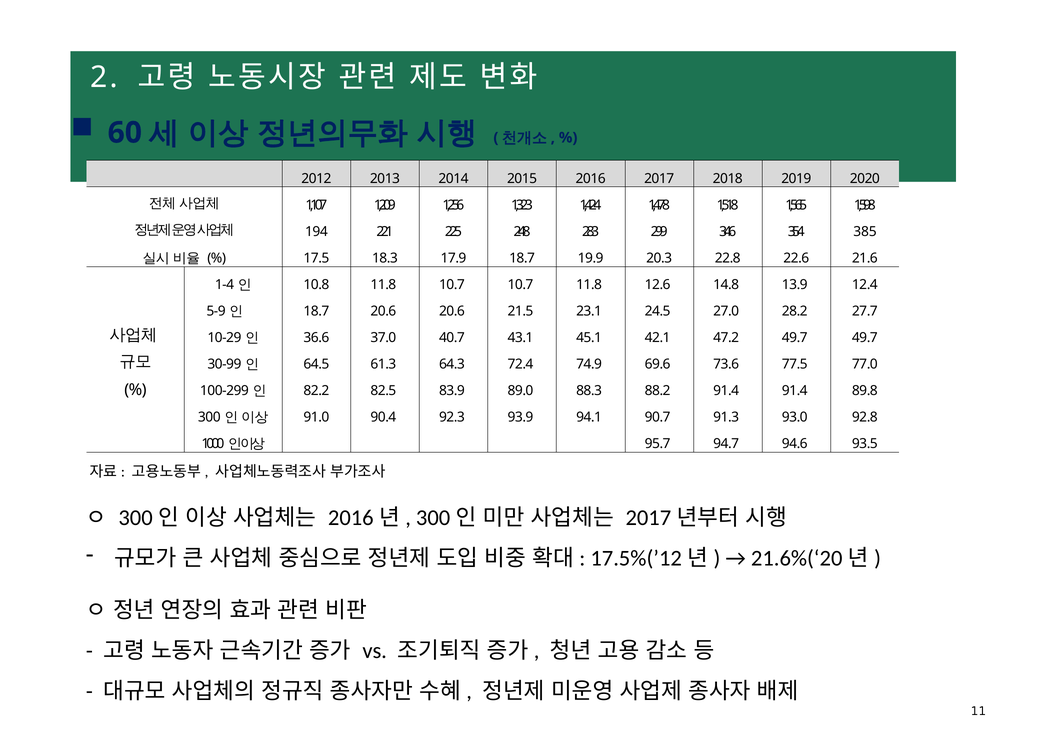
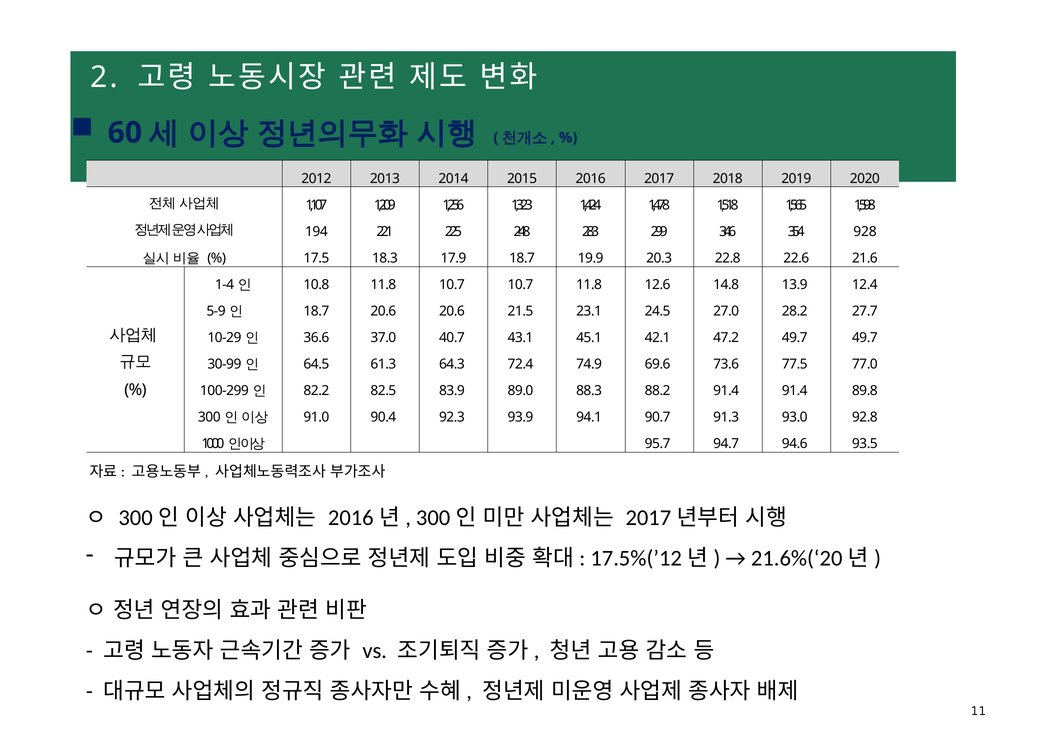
385: 385 -> 928
